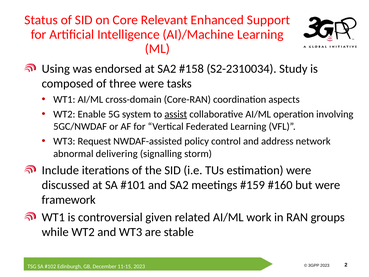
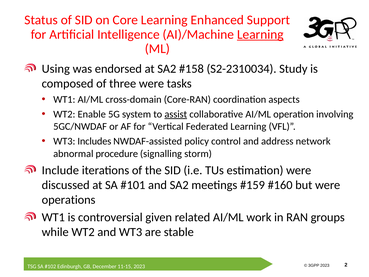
Core Relevant: Relevant -> Learning
Learning at (260, 34) underline: none -> present
Request: Request -> Includes
delivering: delivering -> procedure
framework: framework -> operations
